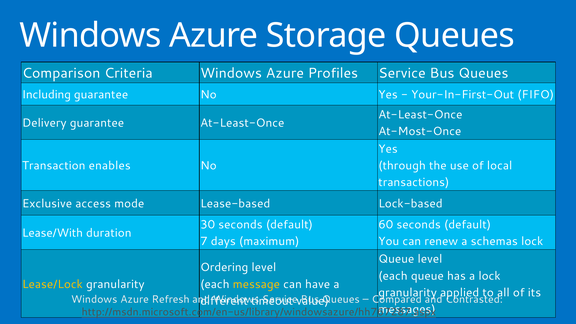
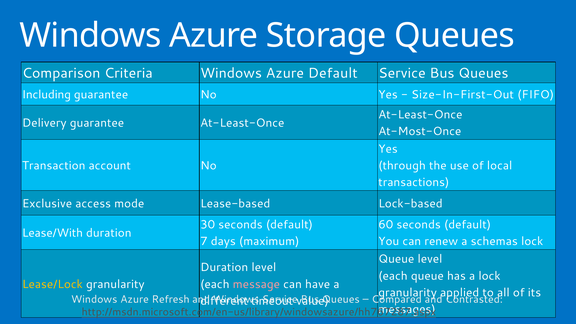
Azure Profiles: Profiles -> Default
Your-In-First-Out: Your-In-First-Out -> Size-In-First-Out
enables: enables -> account
Ordering at (224, 267): Ordering -> Duration
message colour: yellow -> pink
